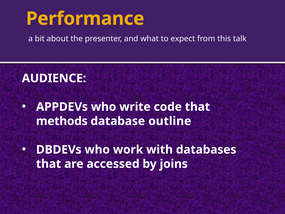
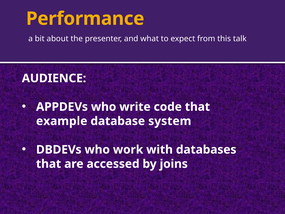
methods: methods -> example
outline: outline -> system
